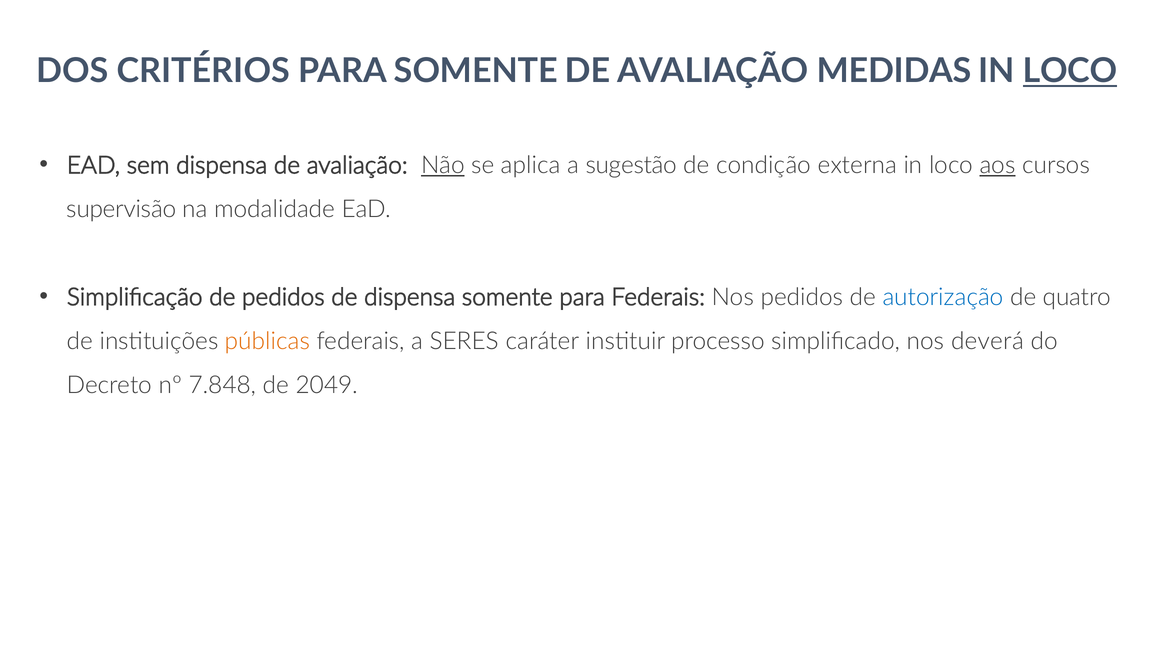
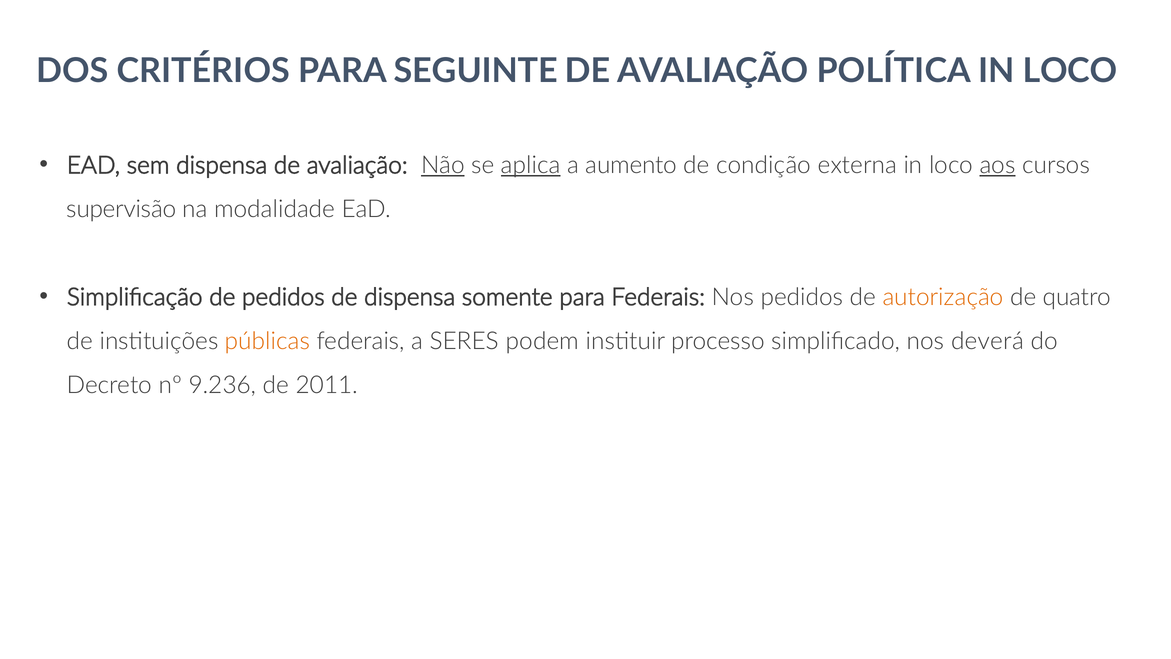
PARA SOMENTE: SOMENTE -> SEGUINTE
MEDIDAS: MEDIDAS -> POLÍTICA
LOCO at (1070, 71) underline: present -> none
aplica underline: none -> present
sugestão: sugestão -> aumento
autorização colour: blue -> orange
caráter: caráter -> podem
7.848: 7.848 -> 9.236
2049: 2049 -> 2011
